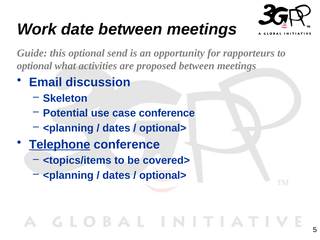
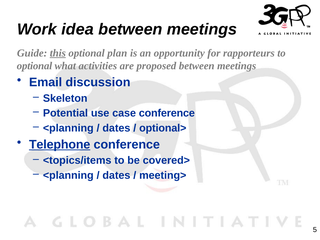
date: date -> idea
this underline: none -> present
send: send -> plan
optional> at (163, 175): optional> -> meeting>
